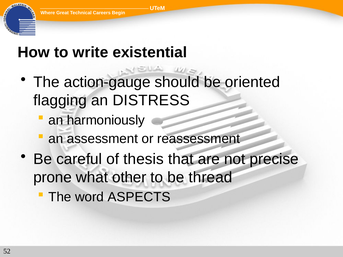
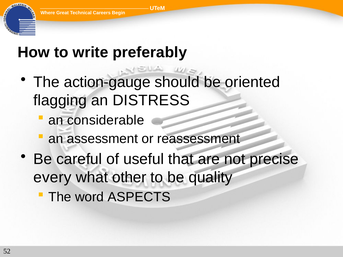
existential: existential -> preferably
harmoniously: harmoniously -> considerable
thesis: thesis -> useful
prone: prone -> every
thread: thread -> quality
